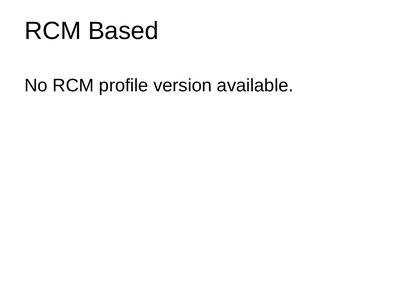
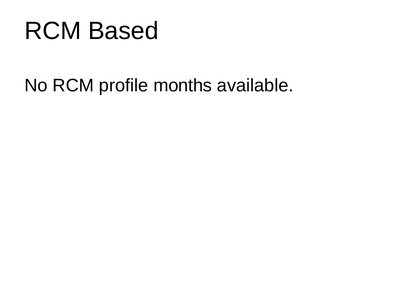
version: version -> months
